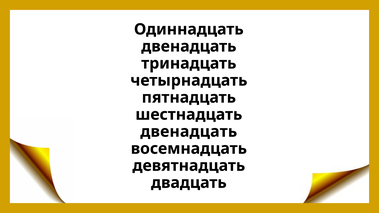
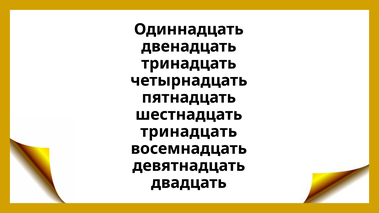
двенадцать at (189, 132): двенадцать -> тринадцать
